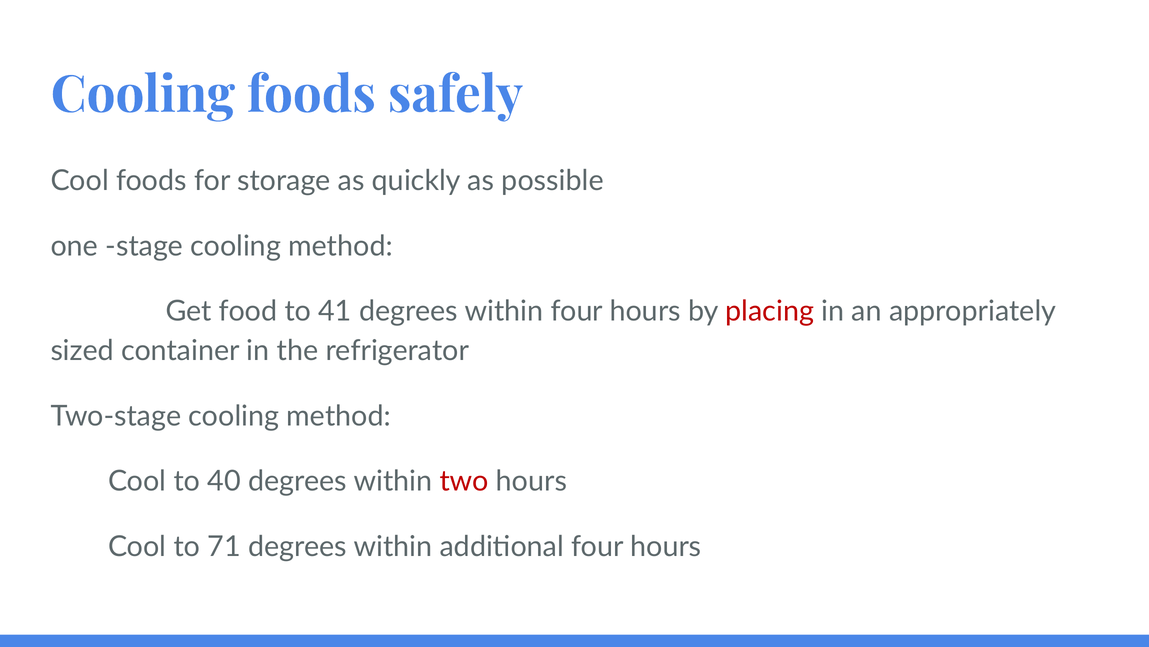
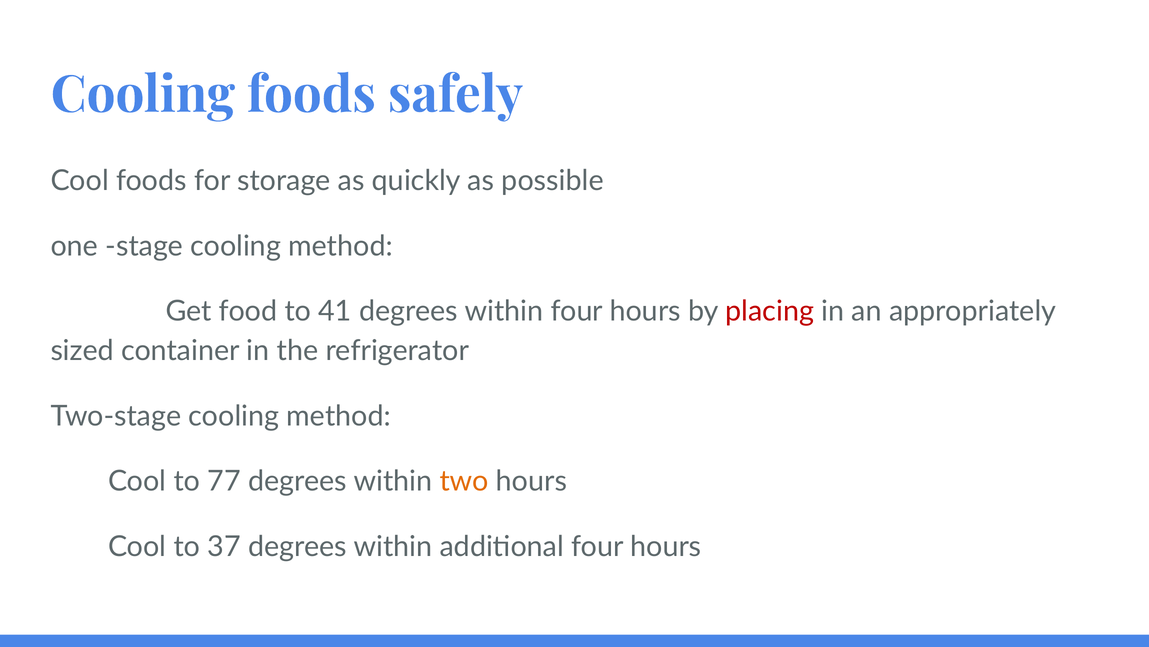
40: 40 -> 77
two colour: red -> orange
71: 71 -> 37
